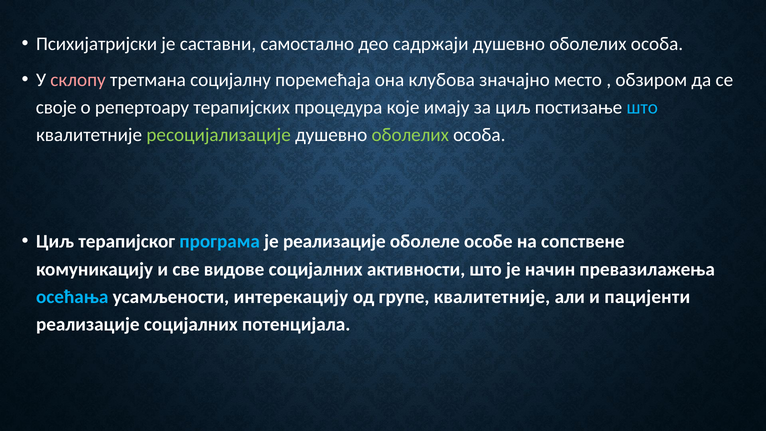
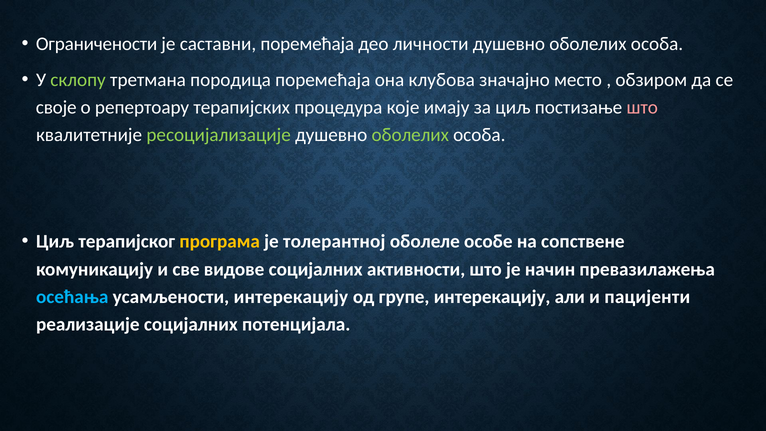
Психијатријски: Психијатријски -> Ограничености
саставни самостално: самостално -> поремећаја
садржаји: садржаји -> личности
склопу colour: pink -> light green
социјалну: социјалну -> породица
што at (642, 107) colour: light blue -> pink
програма colour: light blue -> yellow
је реализације: реализације -> толерантној
групе квалитетније: квалитетније -> интерекацију
